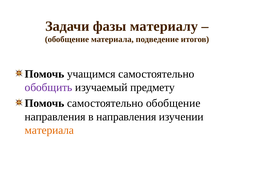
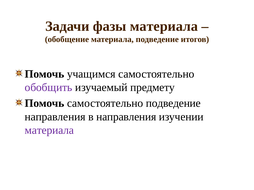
фазы материалу: материалу -> материала
самостоятельно обобщение: обобщение -> подведение
материала at (49, 131) colour: orange -> purple
